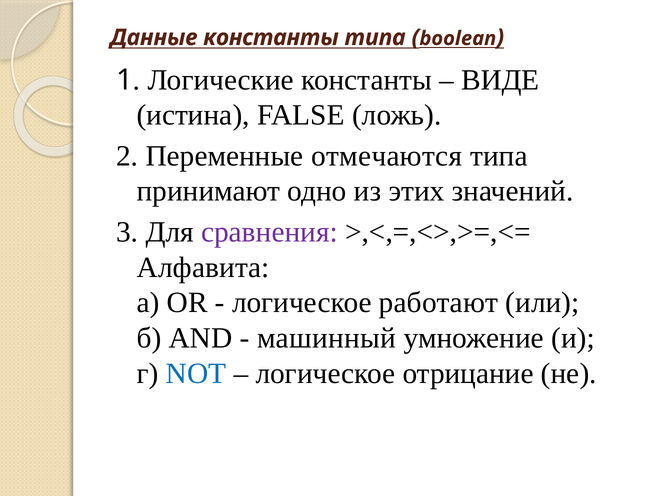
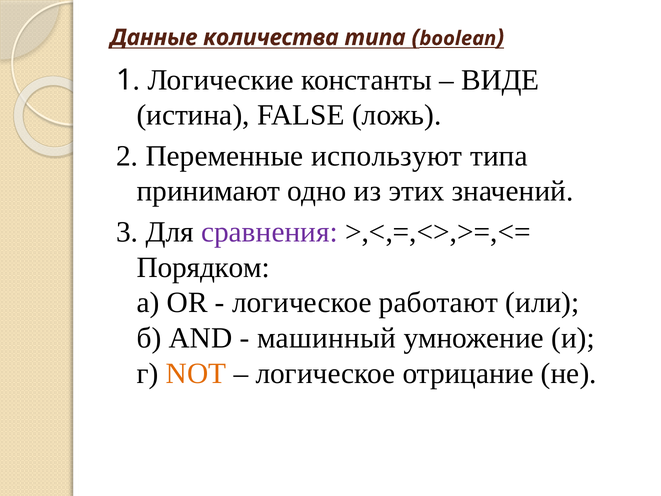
Данные константы: константы -> количества
отмечаются: отмечаются -> используют
Алфавита: Алфавита -> Порядком
NOT colour: blue -> orange
